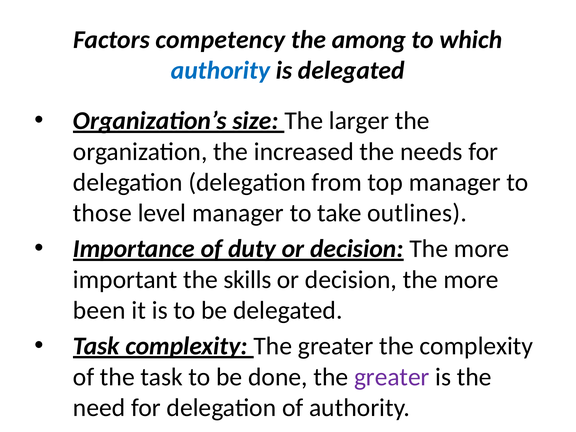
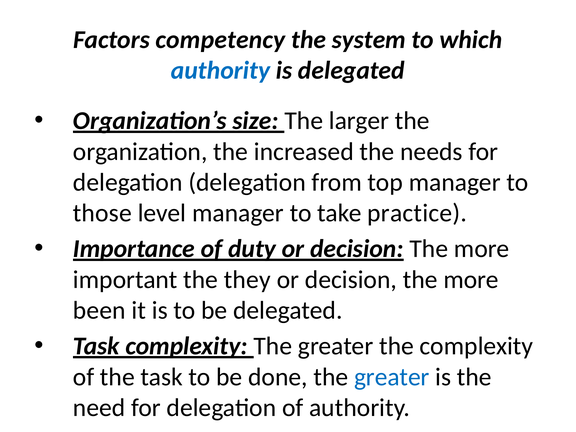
among: among -> system
outlines: outlines -> practice
skills: skills -> they
greater at (392, 377) colour: purple -> blue
